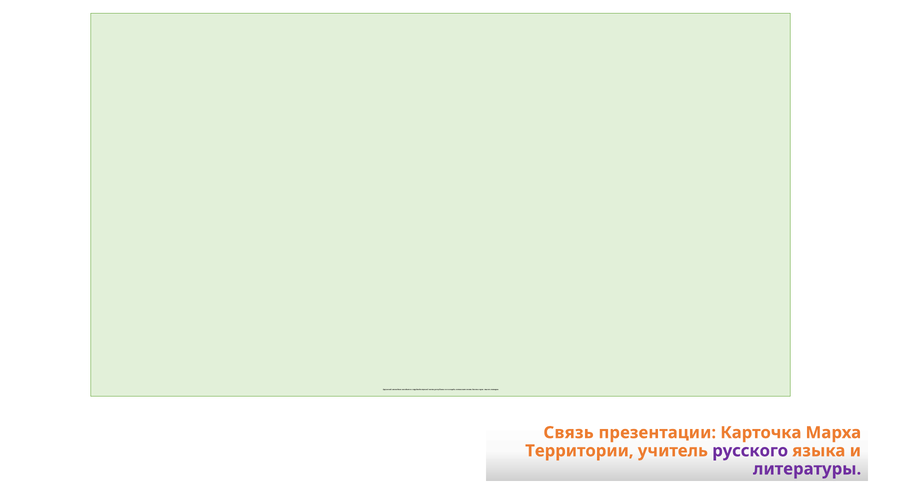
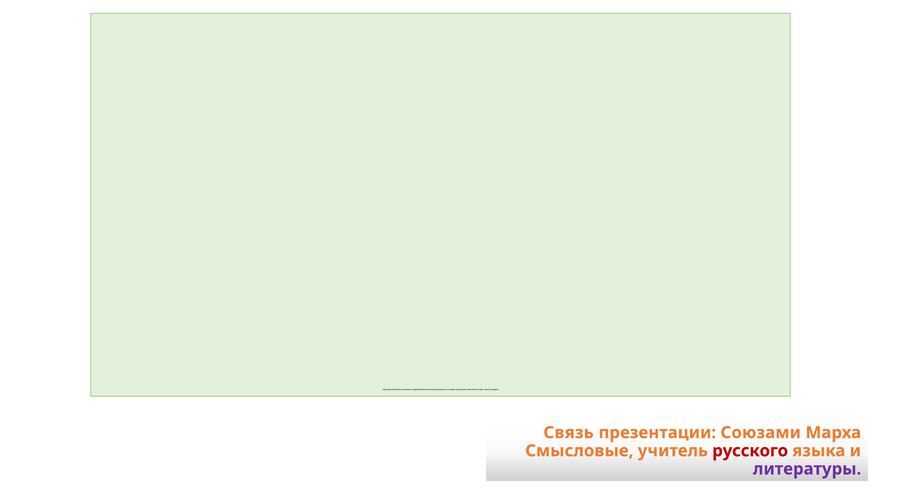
Карточка: Карточка -> Союзами
Территории: Территории -> Смысловые
русского colour: purple -> red
